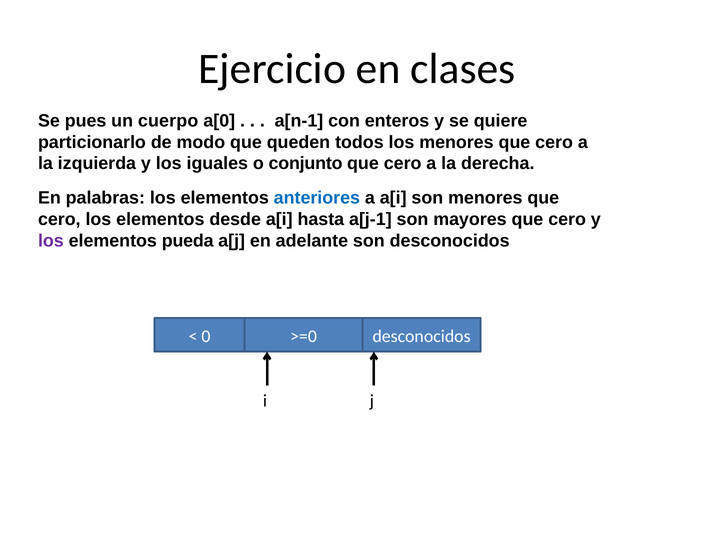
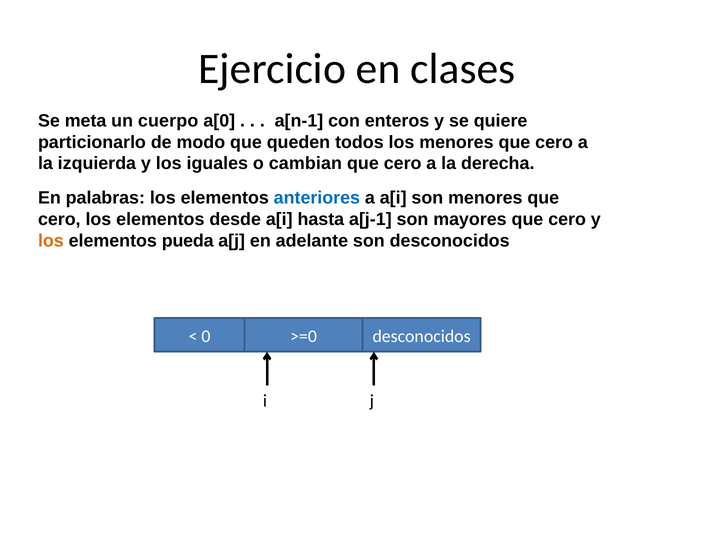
pues: pues -> meta
conjunto: conjunto -> cambian
los at (51, 241) colour: purple -> orange
